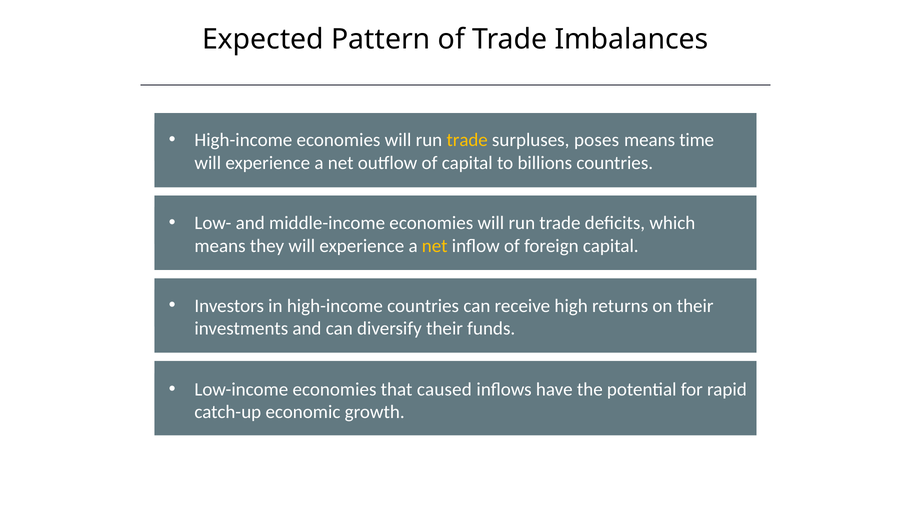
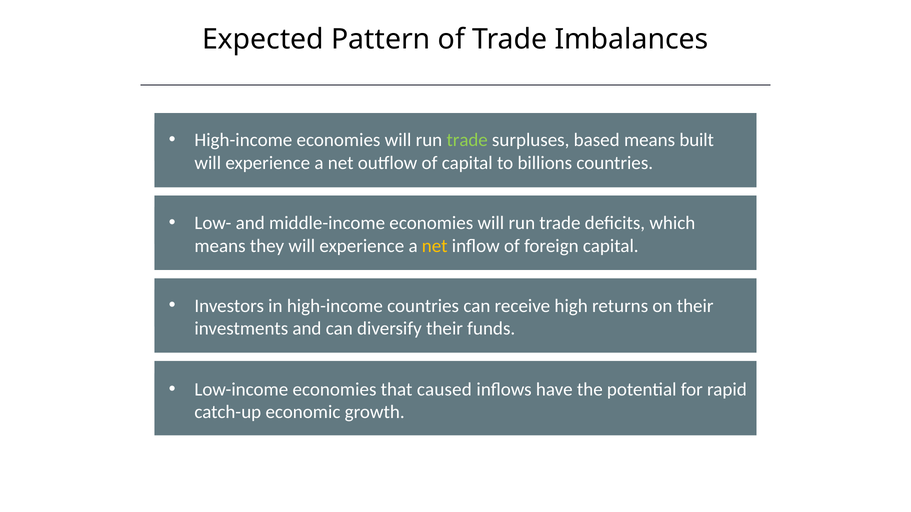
trade at (467, 140) colour: yellow -> light green
poses: poses -> based
time: time -> built
